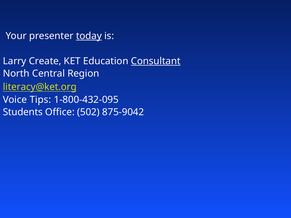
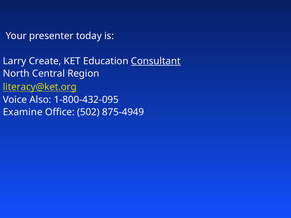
today underline: present -> none
Tips: Tips -> Also
Students: Students -> Examine
875-9042: 875-9042 -> 875-4949
